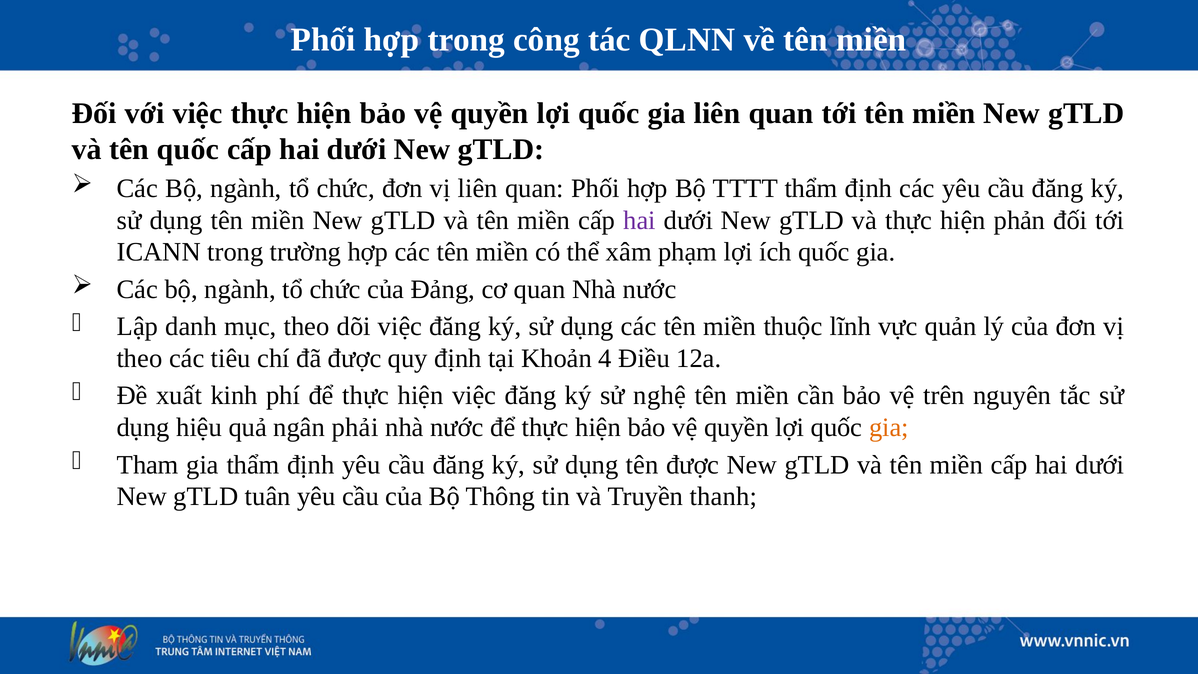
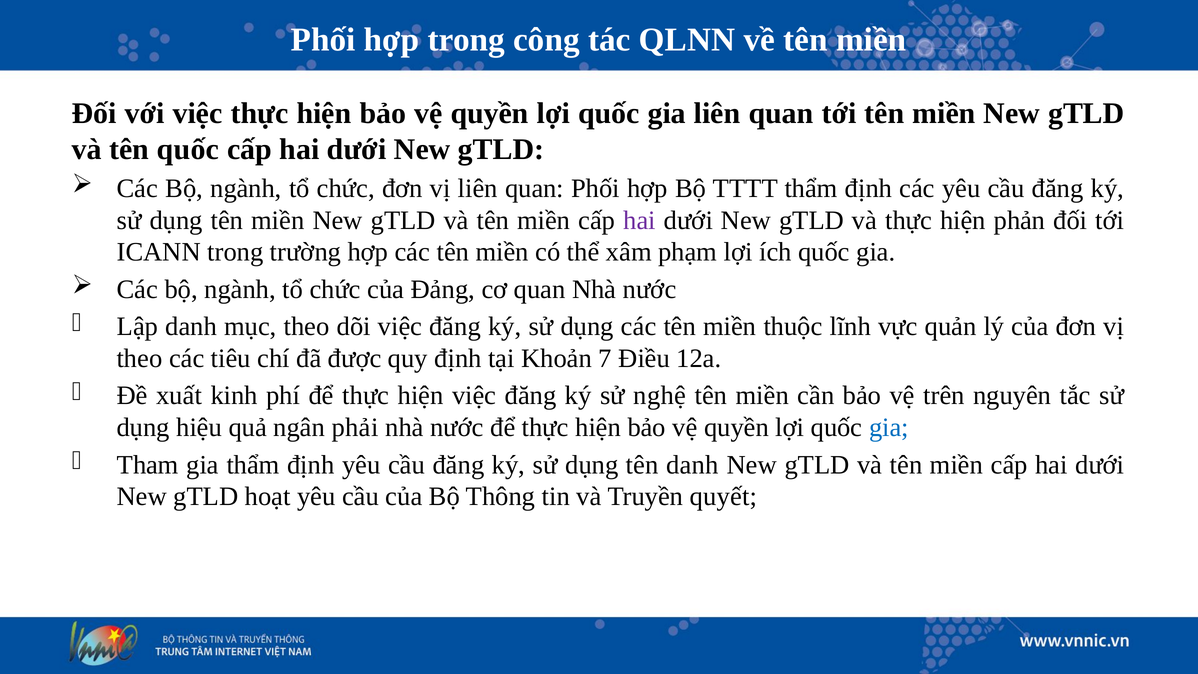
4: 4 -> 7
gia at (889, 428) colour: orange -> blue
tên được: được -> danh
tuân: tuân -> hoạt
thanh: thanh -> quyết
